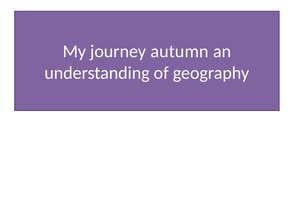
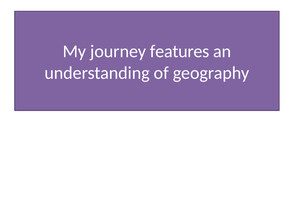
autumn: autumn -> features
